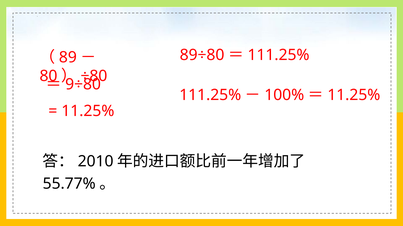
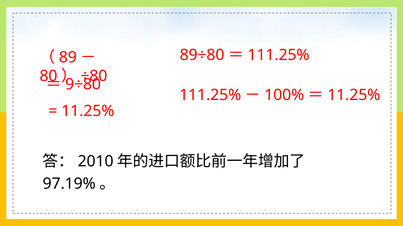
55.77%: 55.77% -> 97.19%
